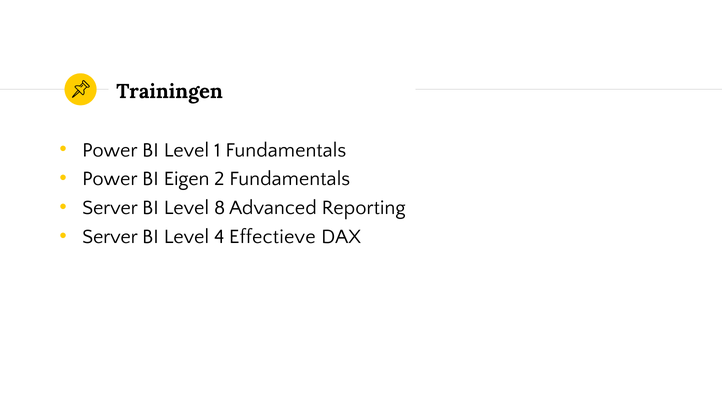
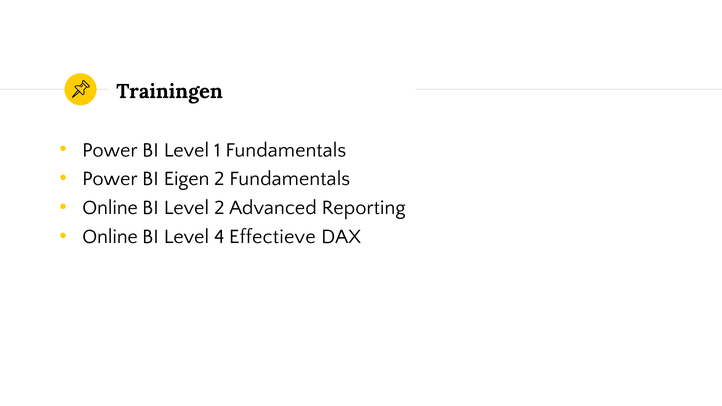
Server at (110, 208): Server -> Online
Level 8: 8 -> 2
Server at (110, 237): Server -> Online
